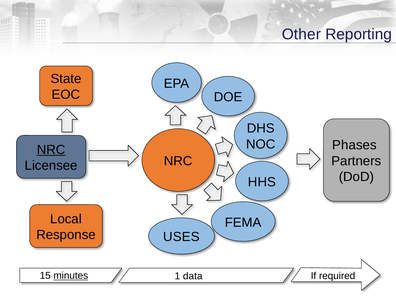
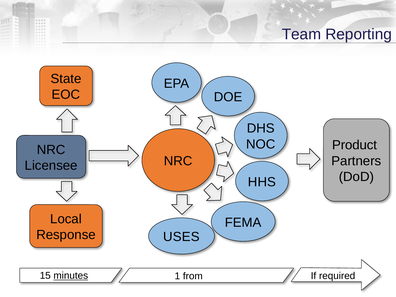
Other: Other -> Team
Phases: Phases -> Product
NRC at (51, 150) underline: present -> none
data: data -> from
